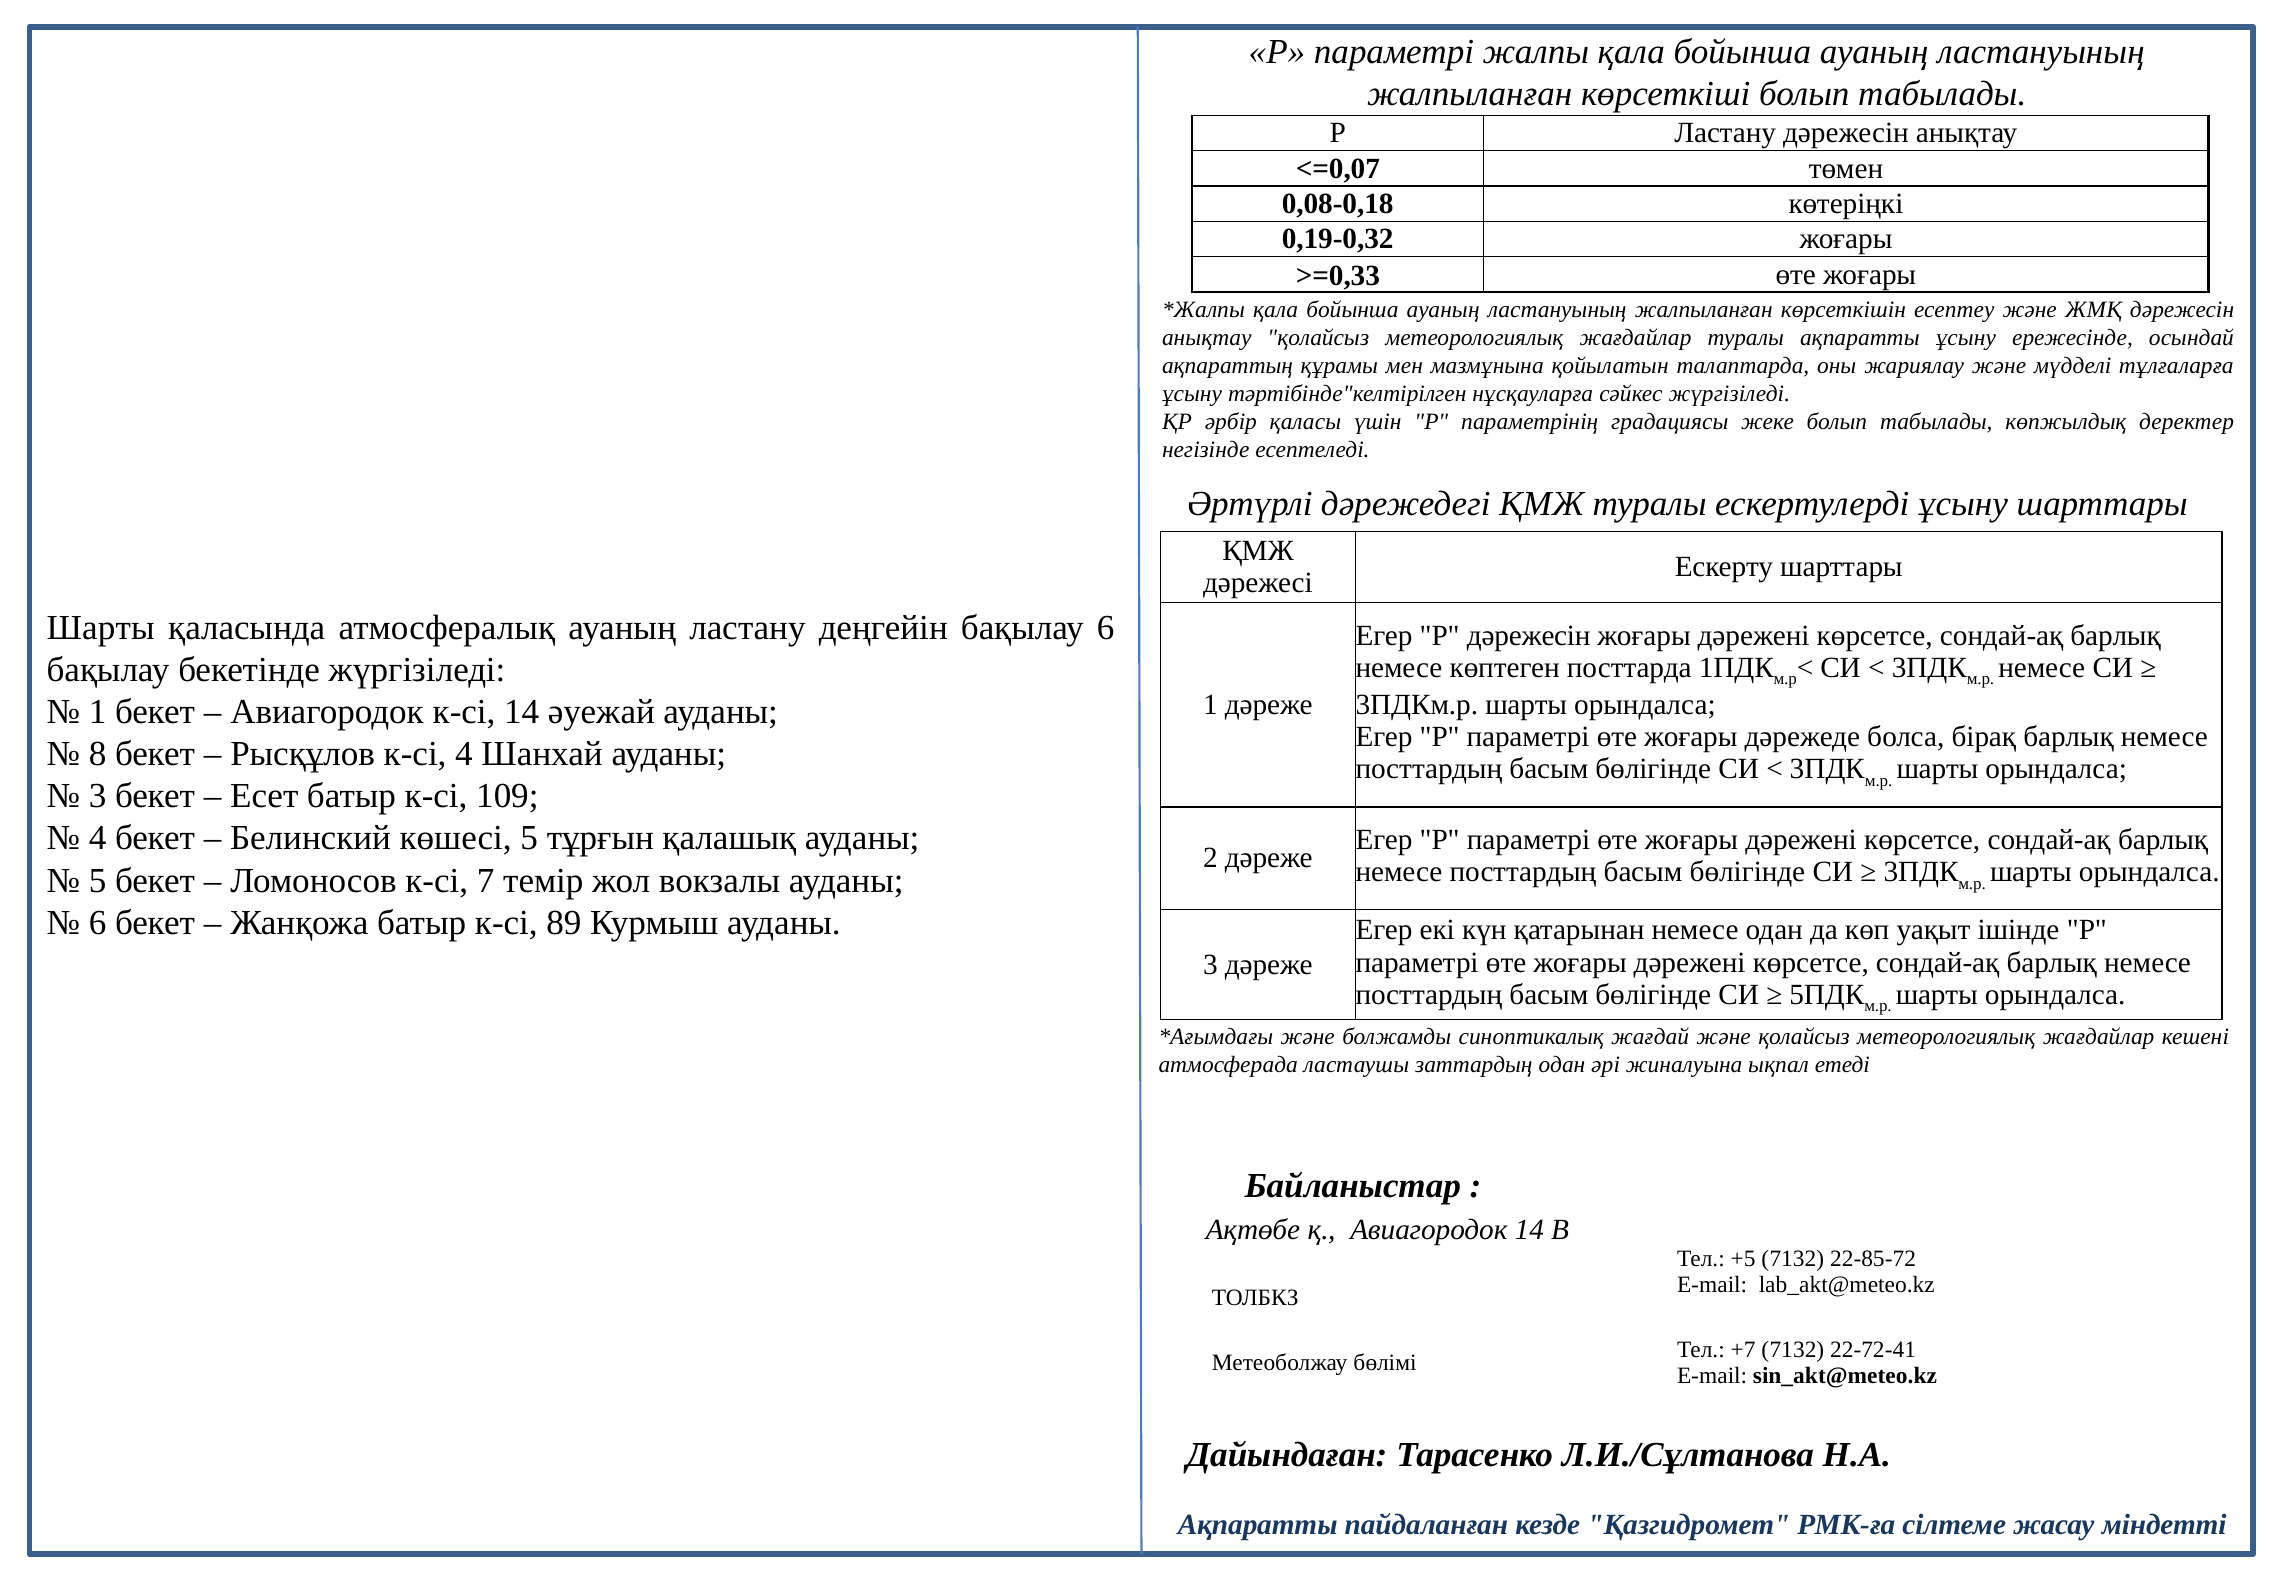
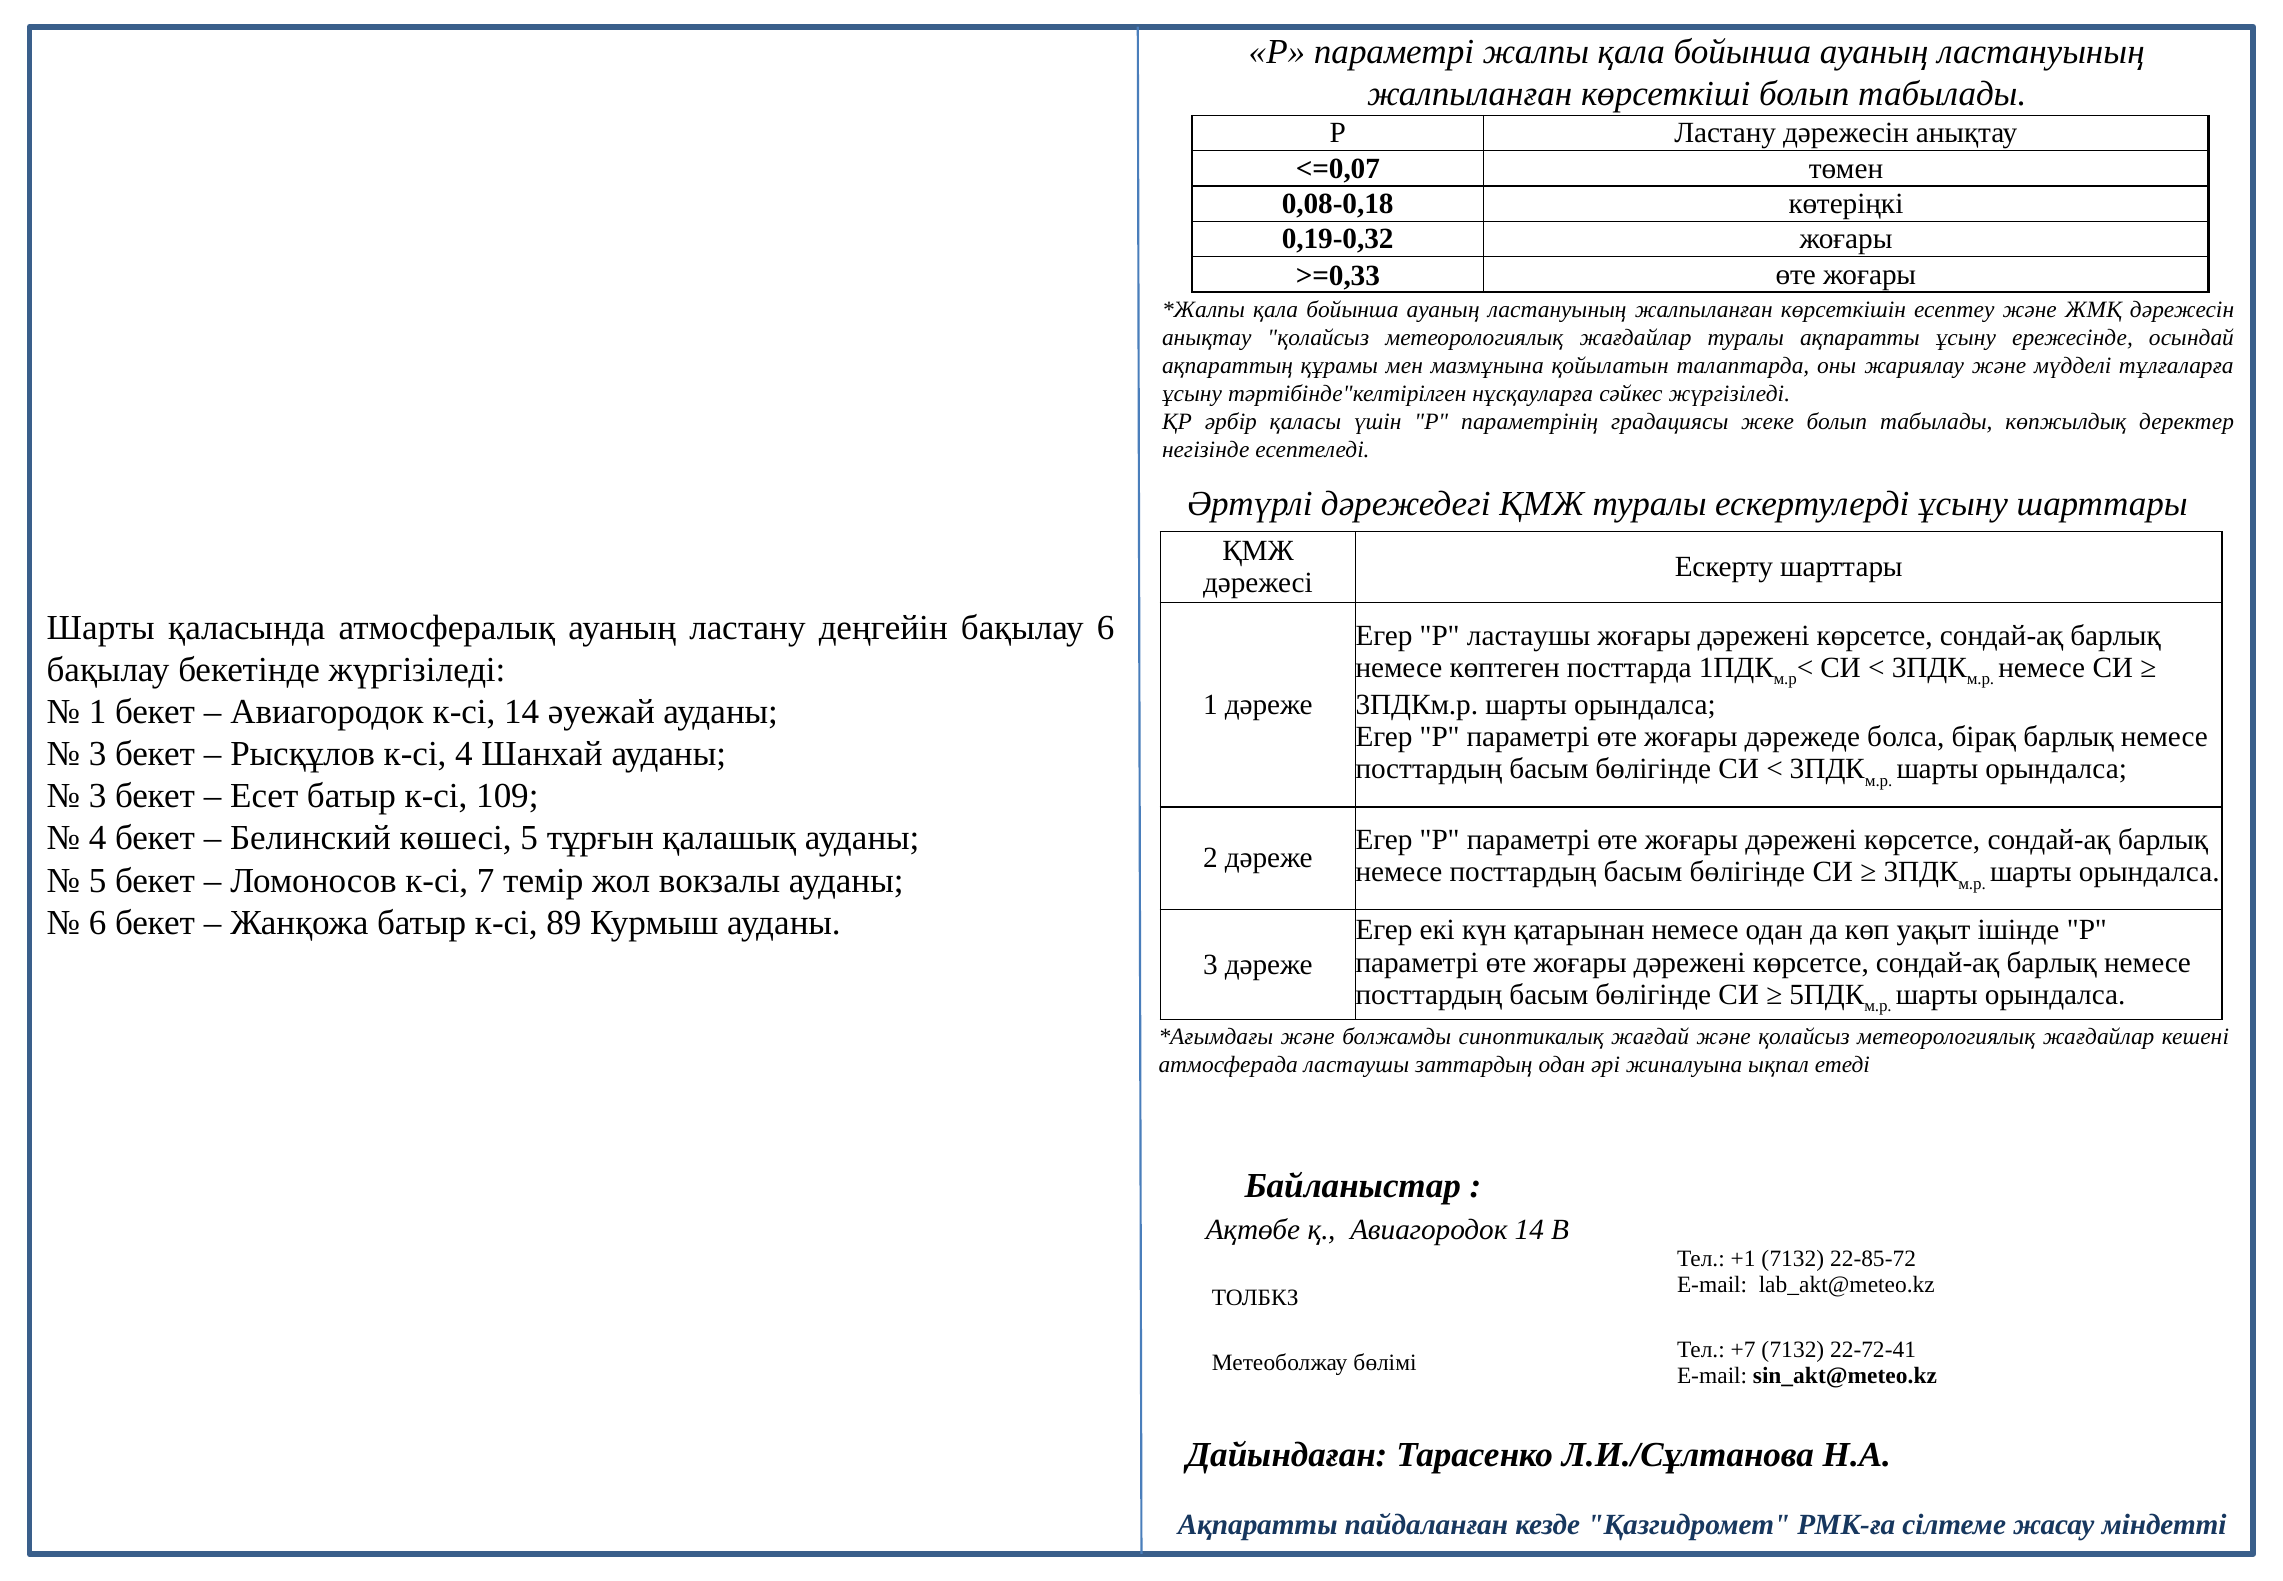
Р дәрежесін: дәрежесін -> ластаушы
8 at (98, 754): 8 -> 3
+5: +5 -> +1
